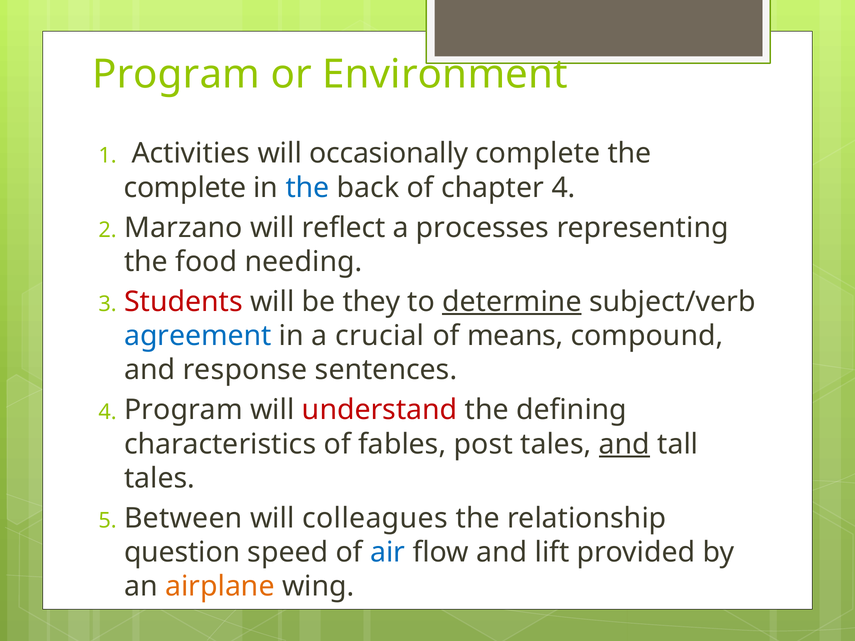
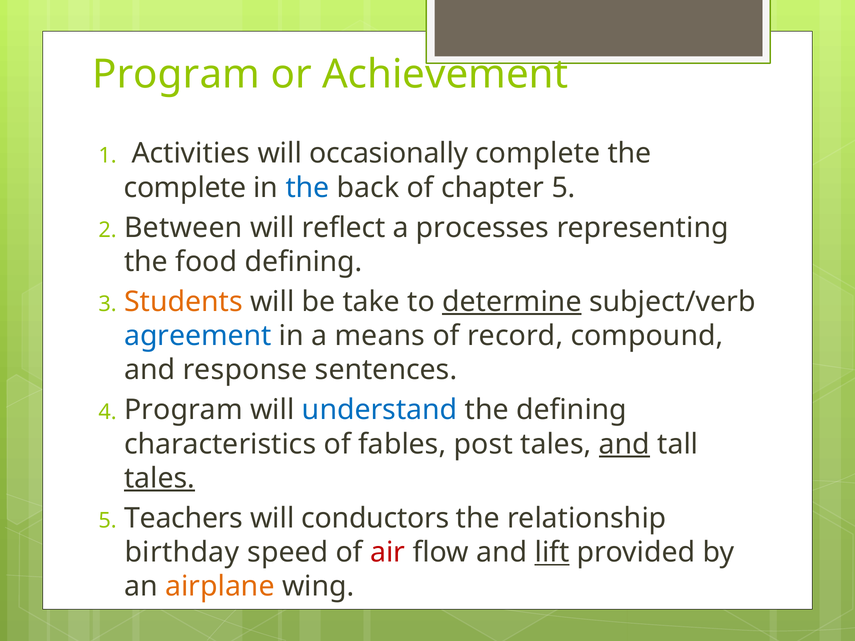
Environment: Environment -> Achievement
chapter 4: 4 -> 5
Marzano: Marzano -> Between
food needing: needing -> defining
Students colour: red -> orange
they: they -> take
crucial: crucial -> means
means: means -> record
understand colour: red -> blue
tales at (160, 479) underline: none -> present
Between: Between -> Teachers
colleagues: colleagues -> conductors
question: question -> birthday
air colour: blue -> red
lift underline: none -> present
